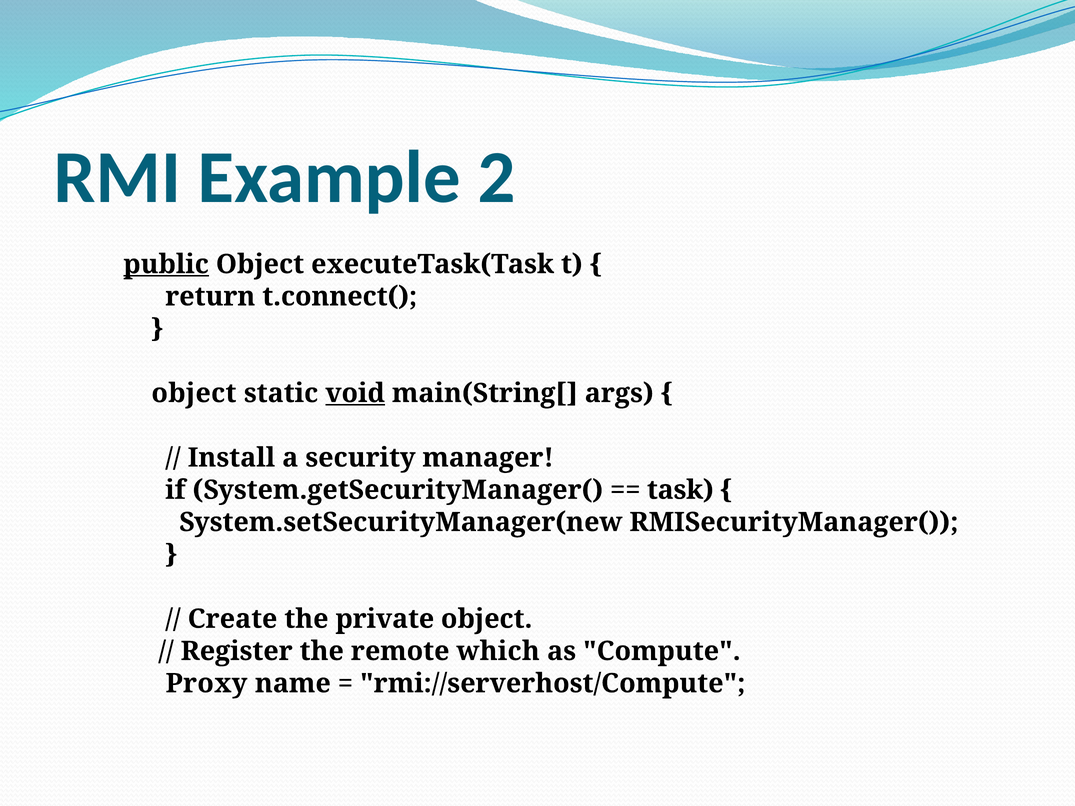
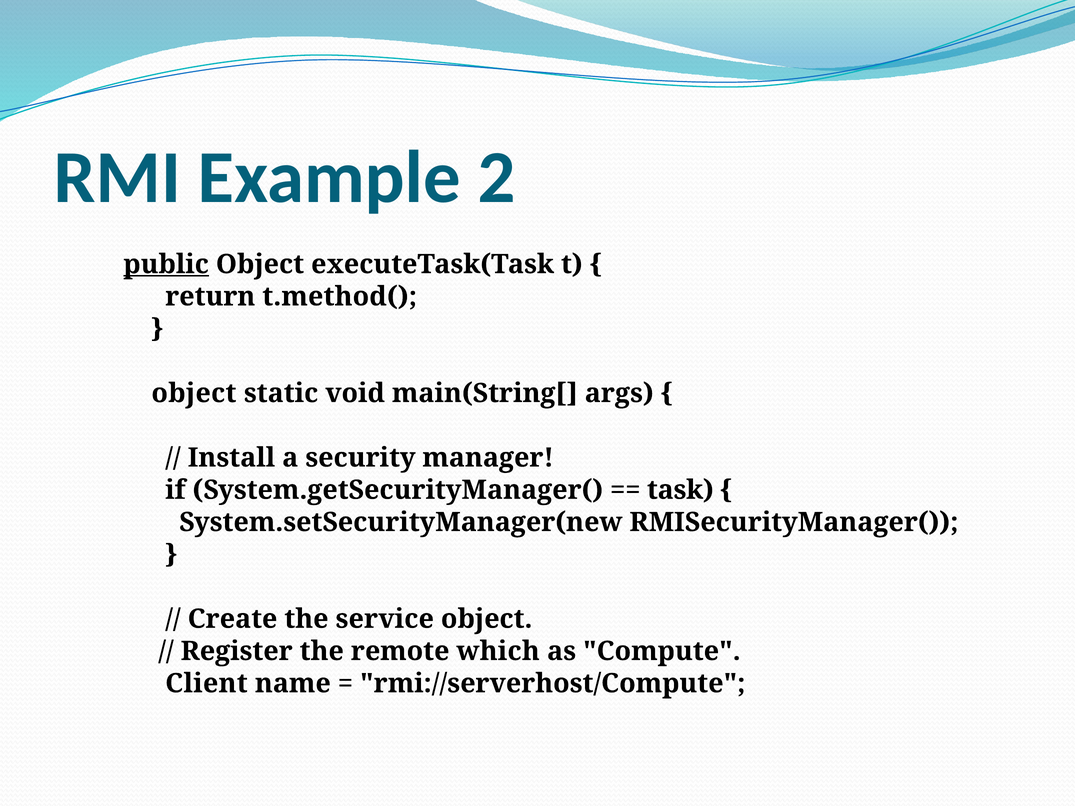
t.connect(: t.connect( -> t.method(
void underline: present -> none
private: private -> service
Proxy: Proxy -> Client
